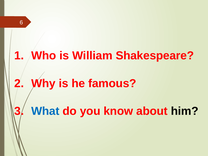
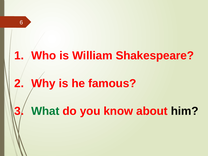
What colour: blue -> green
